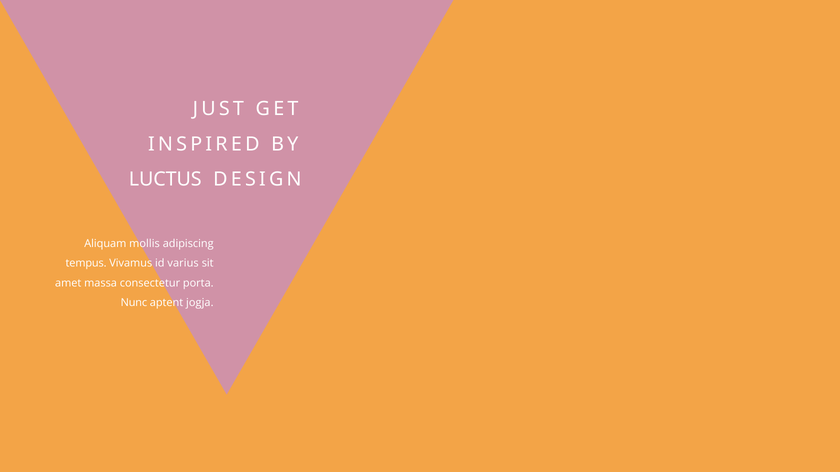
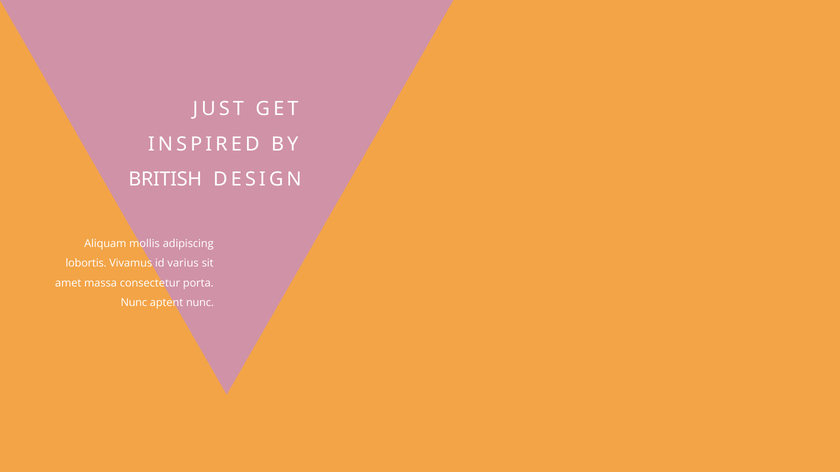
LUCTUS: LUCTUS -> BRITISH
tempus: tempus -> lobortis
aptent jogja: jogja -> nunc
